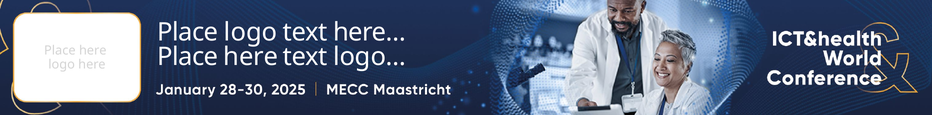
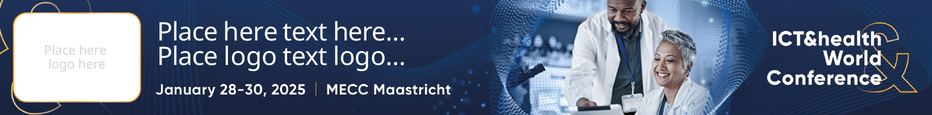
logo at (251, 32): logo -> here
here at (251, 57): here -> logo
